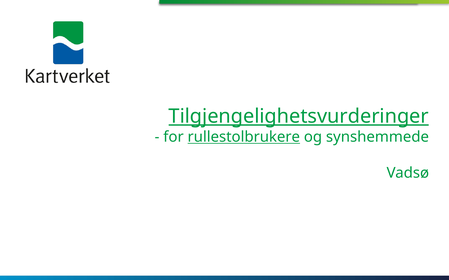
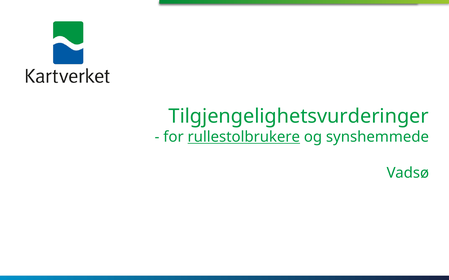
Tilgjengelighetsvurderinger underline: present -> none
